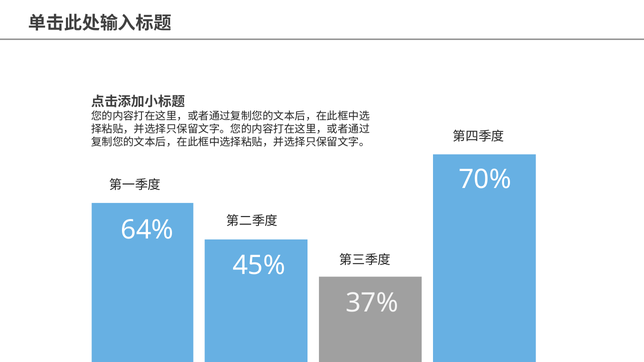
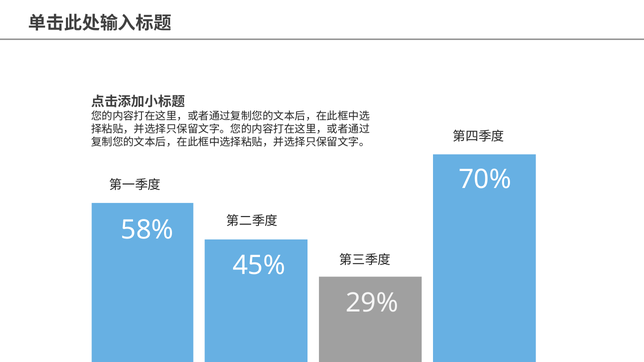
64%: 64% -> 58%
37%: 37% -> 29%
